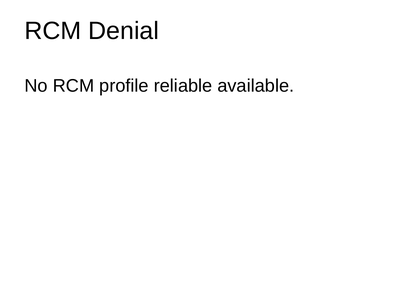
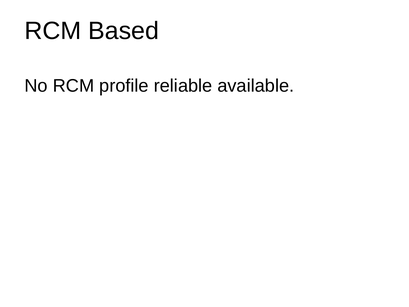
Denial: Denial -> Based
